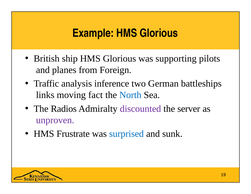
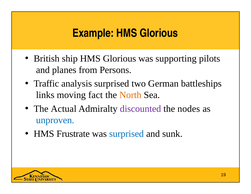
Foreign: Foreign -> Persons
analysis inference: inference -> surprised
North colour: blue -> orange
Radios: Radios -> Actual
server: server -> nodes
unproven colour: purple -> blue
